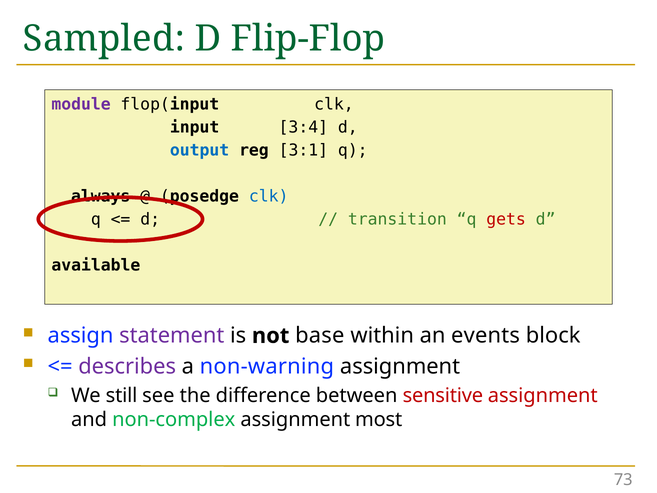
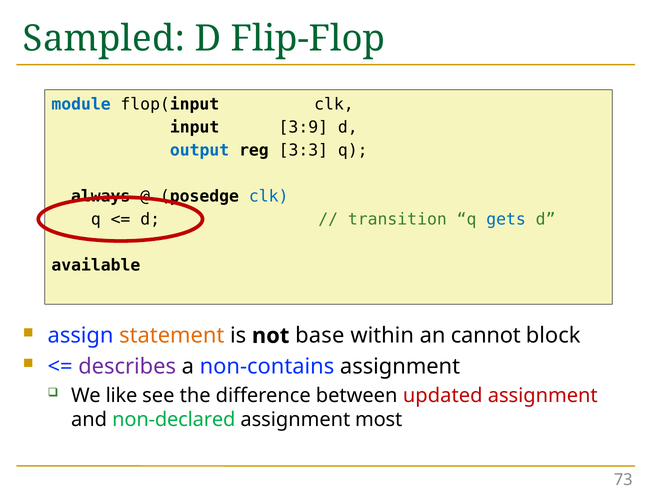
module colour: purple -> blue
3:4: 3:4 -> 3:9
3:1: 3:1 -> 3:3
gets colour: red -> blue
statement colour: purple -> orange
events: events -> cannot
non-warning: non-warning -> non-contains
still: still -> like
sensitive: sensitive -> updated
non-complex: non-complex -> non-declared
